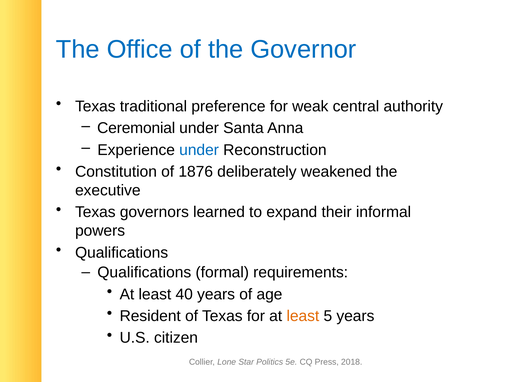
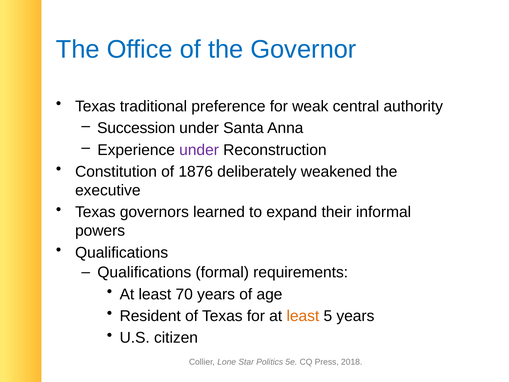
Ceremonial: Ceremonial -> Succession
under at (199, 150) colour: blue -> purple
40: 40 -> 70
